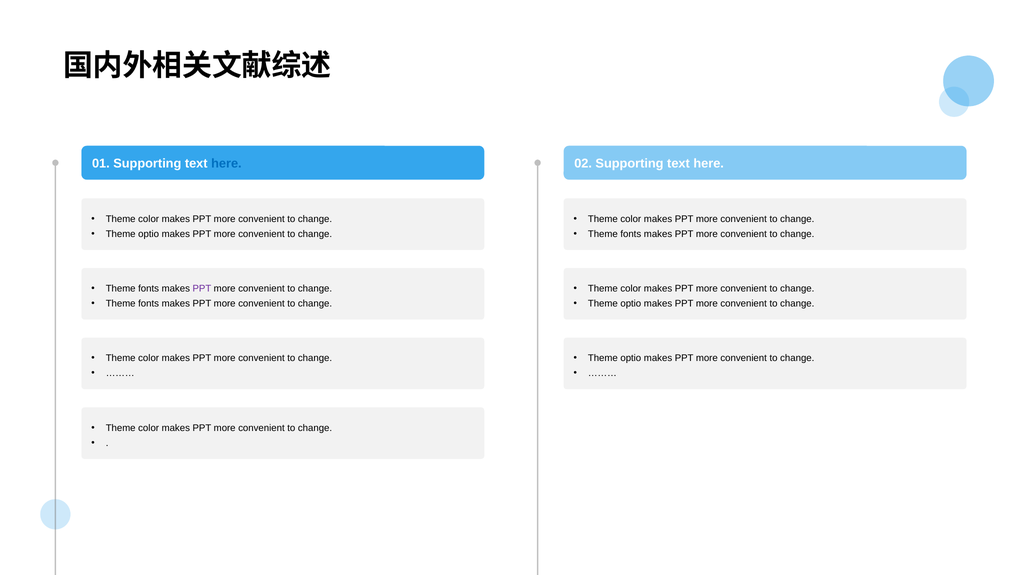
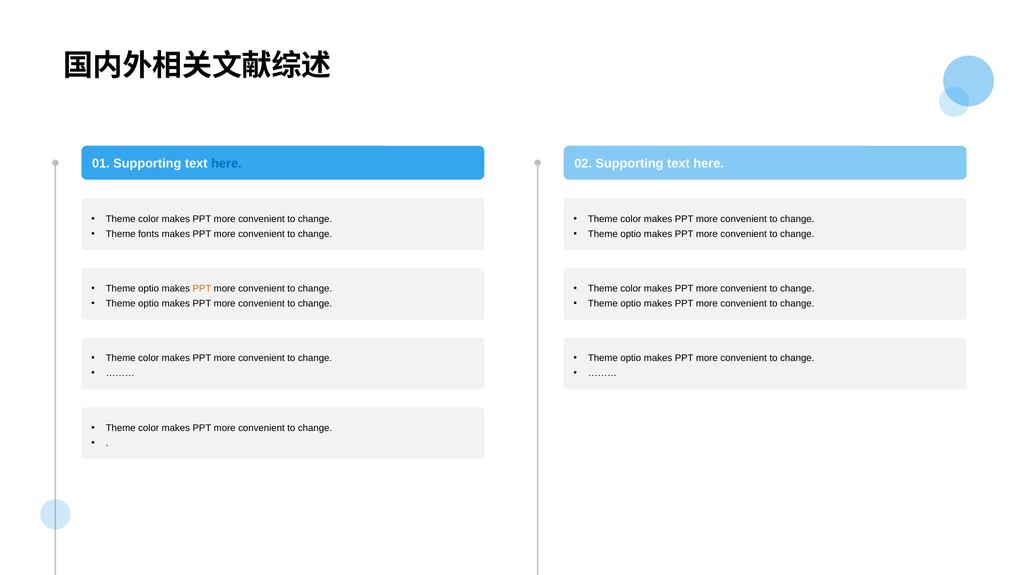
optio at (149, 234): optio -> fonts
fonts at (631, 234): fonts -> optio
fonts at (149, 289): fonts -> optio
PPT at (202, 289) colour: purple -> orange
fonts at (149, 304): fonts -> optio
